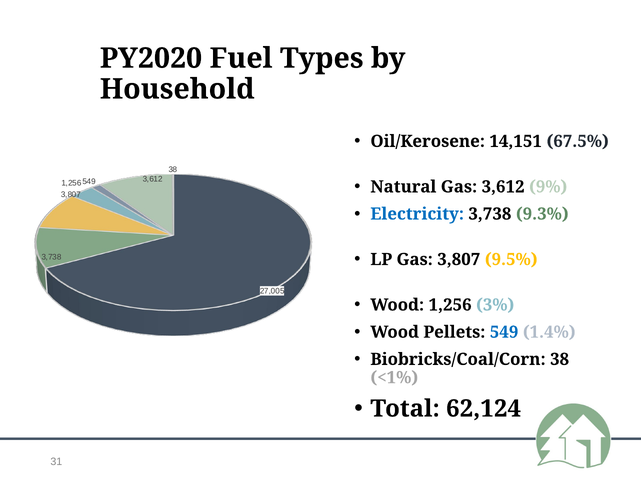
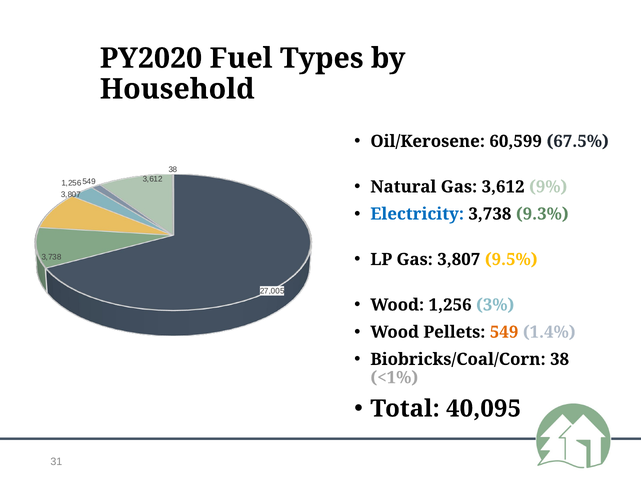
14,151: 14,151 -> 60,599
549 colour: blue -> orange
62,124: 62,124 -> 40,095
